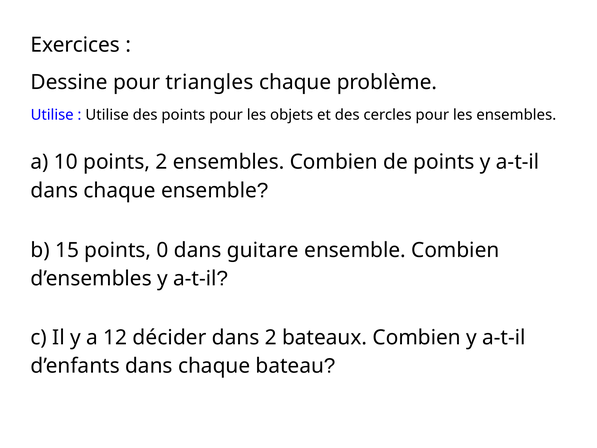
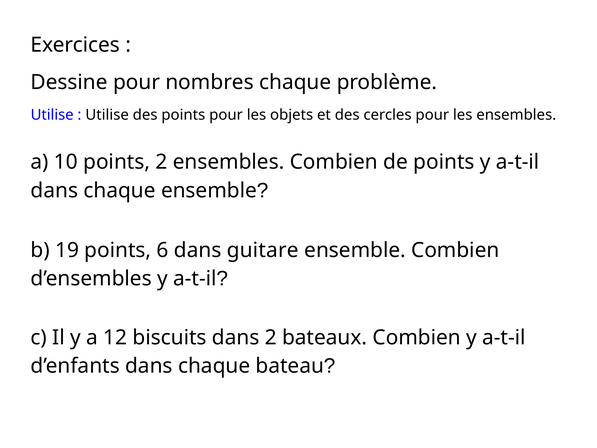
triangles: triangles -> nombres
15: 15 -> 19
0: 0 -> 6
décider: décider -> biscuits
